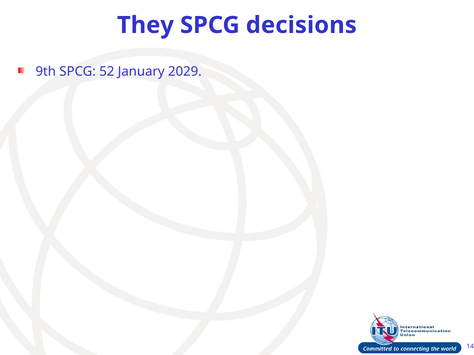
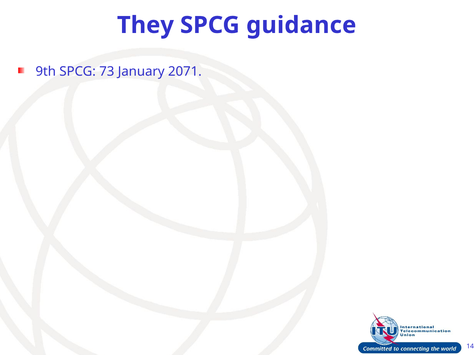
decisions: decisions -> guidance
52: 52 -> 73
2029: 2029 -> 2071
